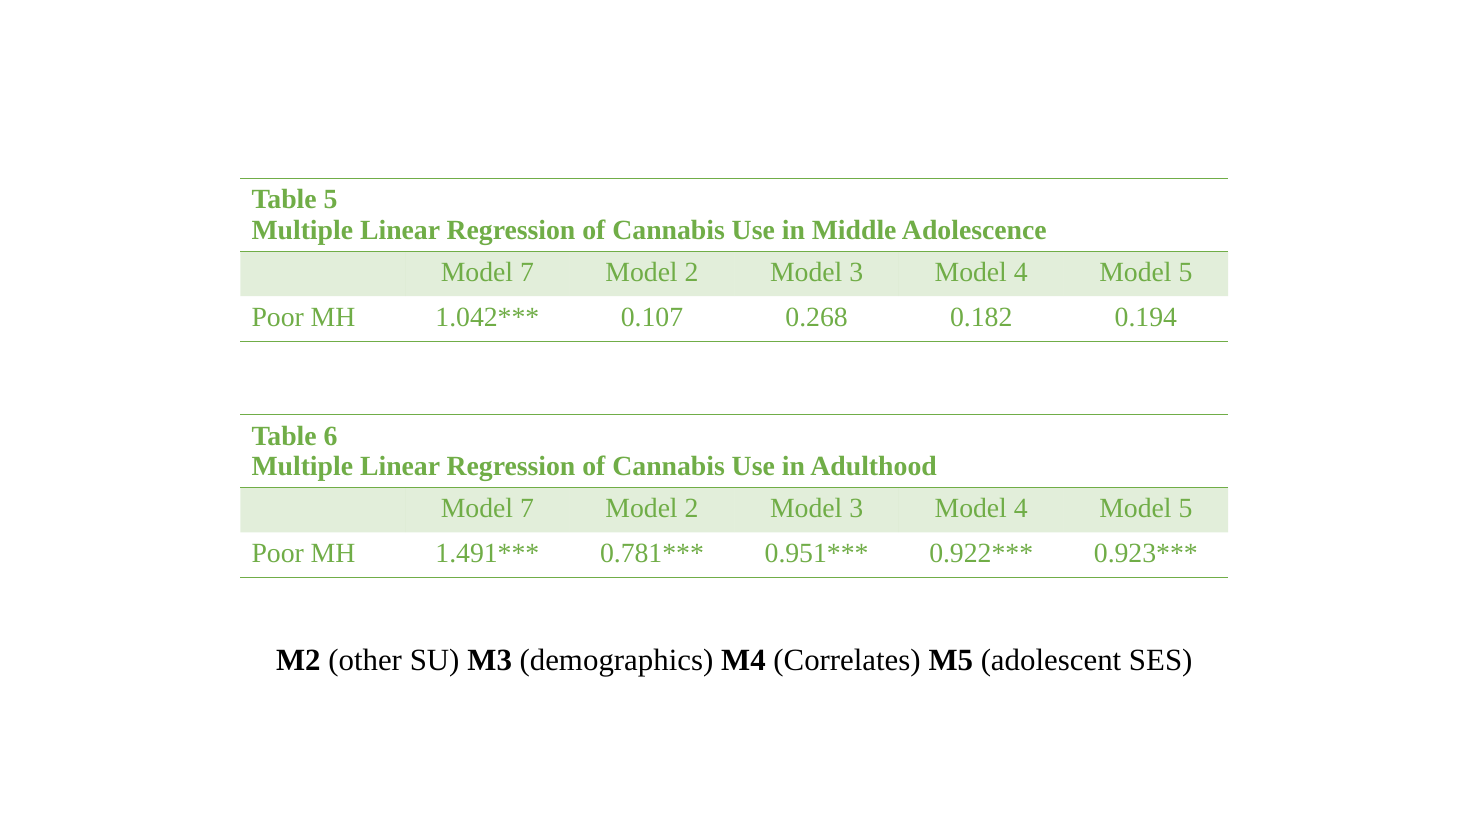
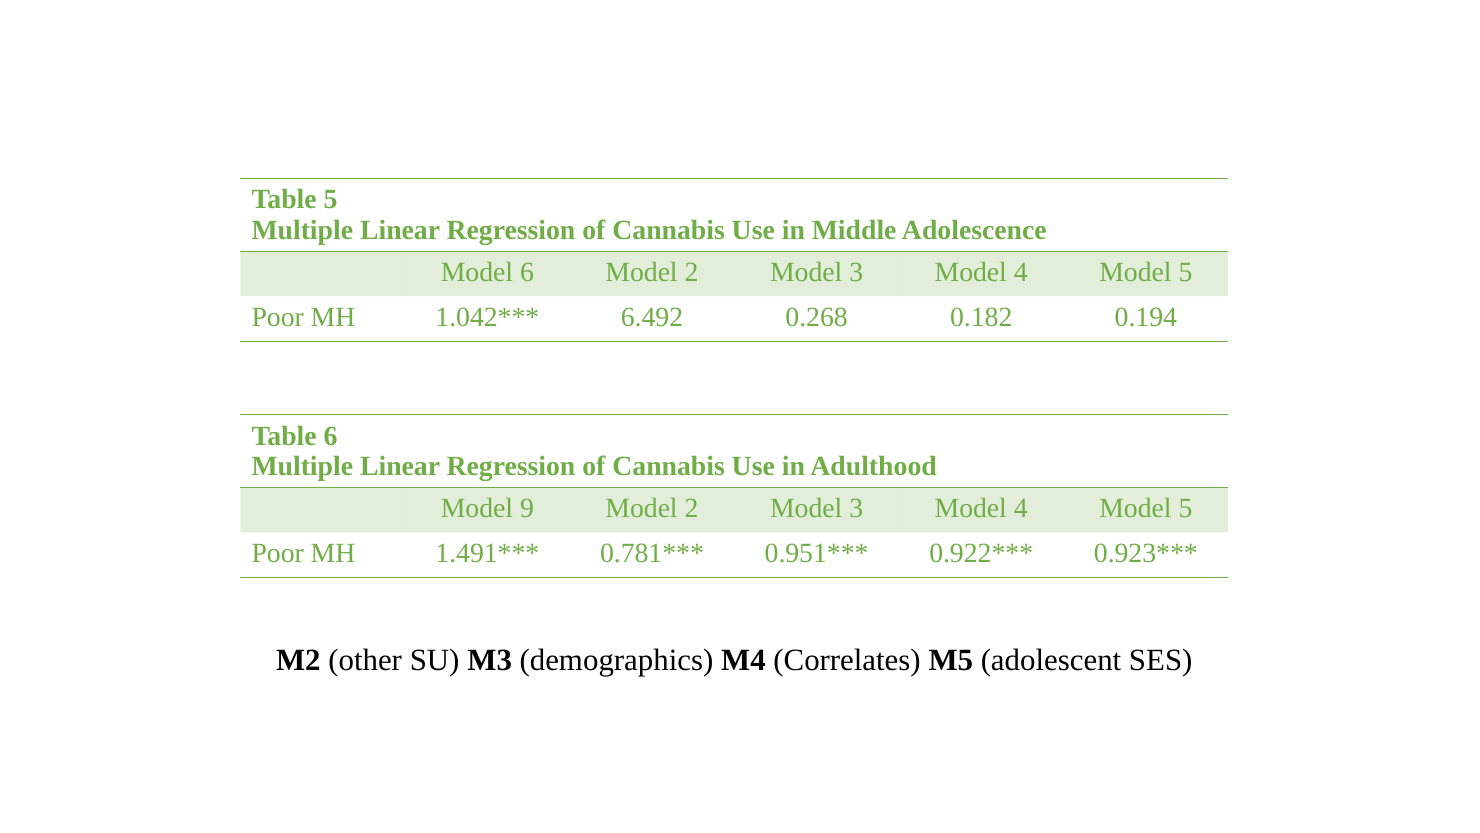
7 at (527, 272): 7 -> 6
0.107: 0.107 -> 6.492
7 at (527, 508): 7 -> 9
